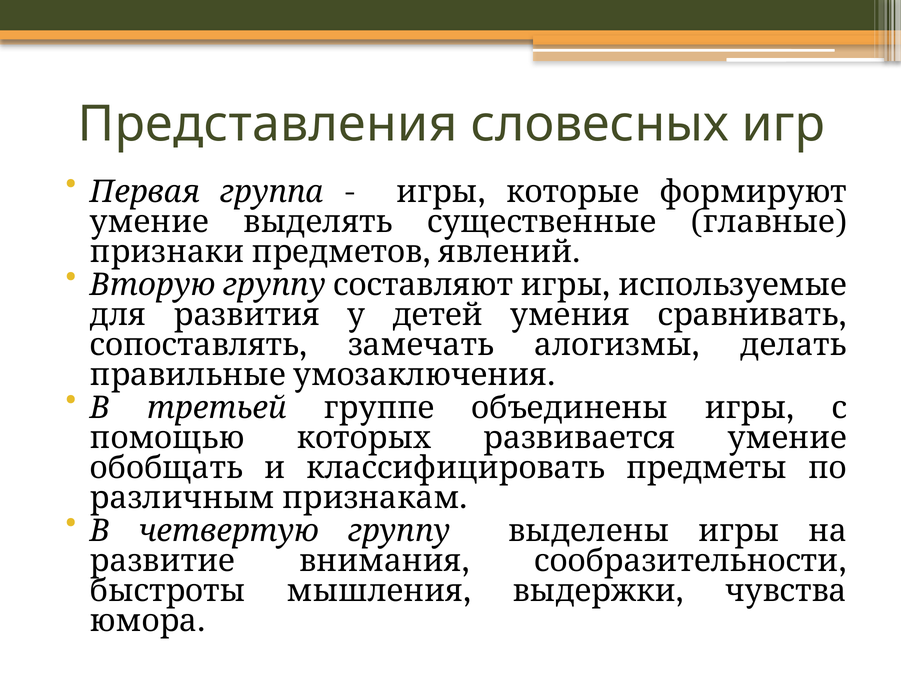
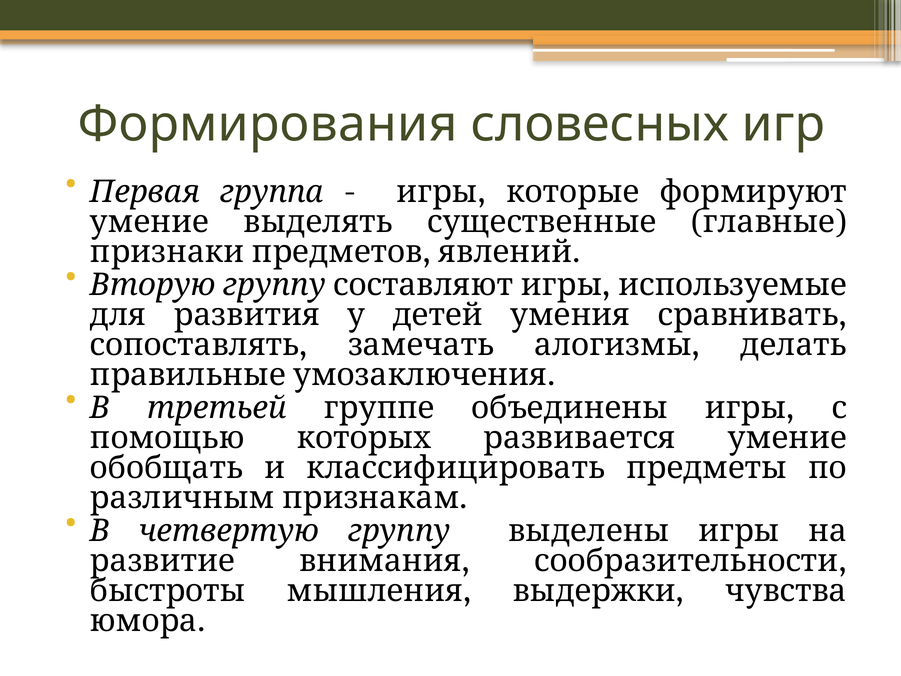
Представления: Представления -> Формирования
